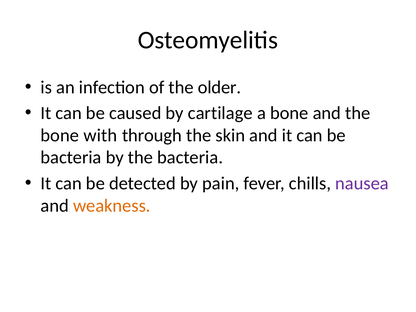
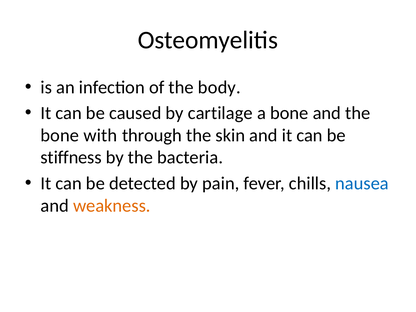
older: older -> body
bacteria at (71, 158): bacteria -> stiffness
nausea colour: purple -> blue
